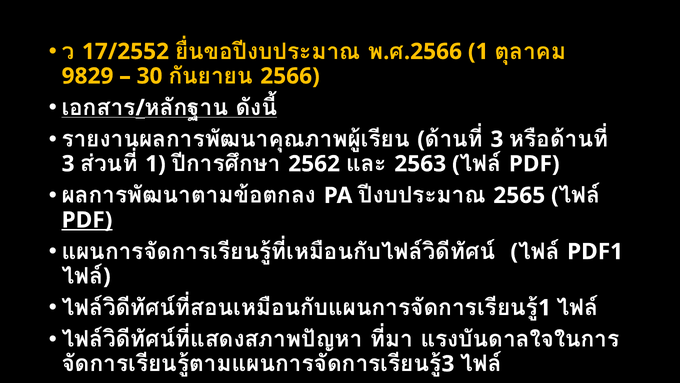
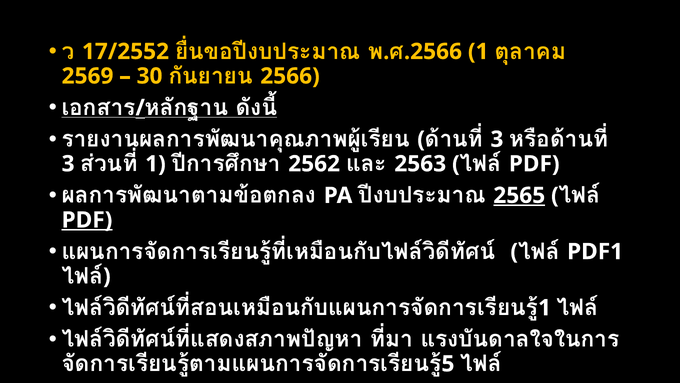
9829: 9829 -> 2569
2565 underline: none -> present
3 at (448, 363): 3 -> 5
